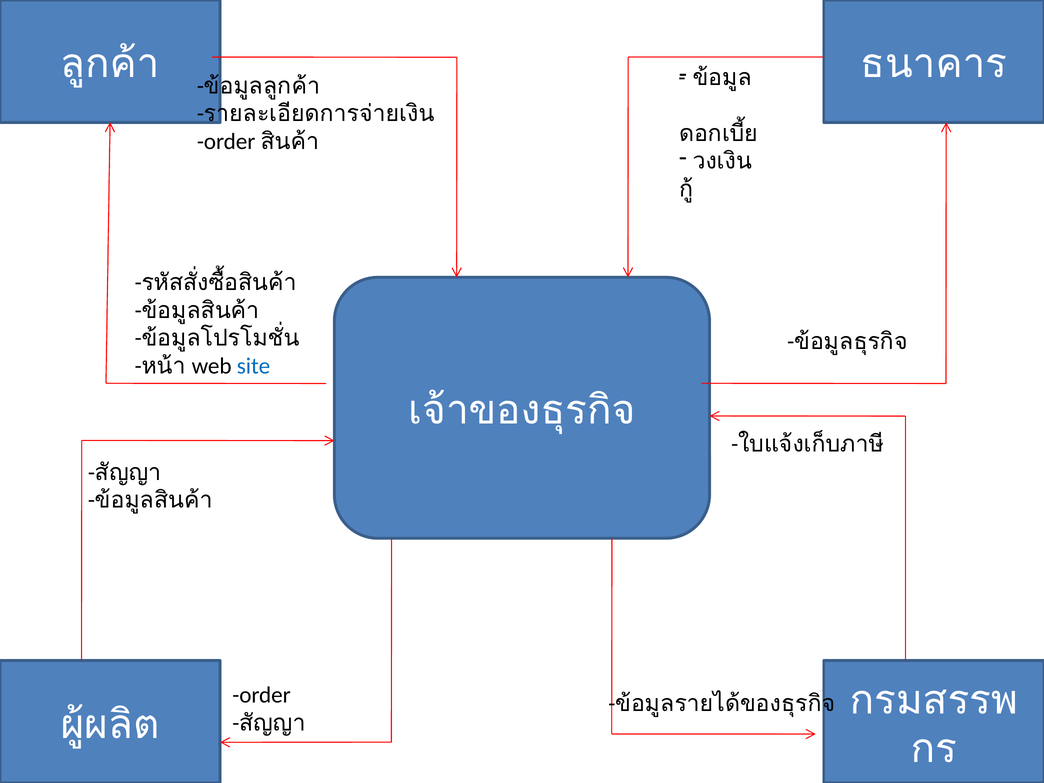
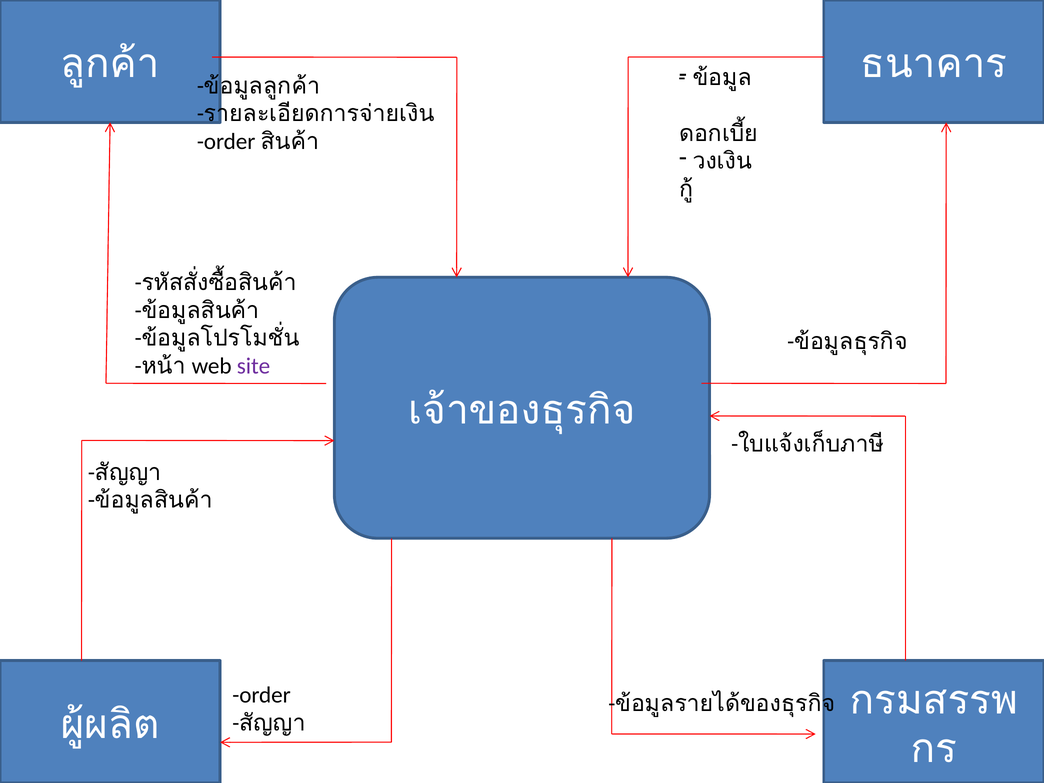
site colour: blue -> purple
